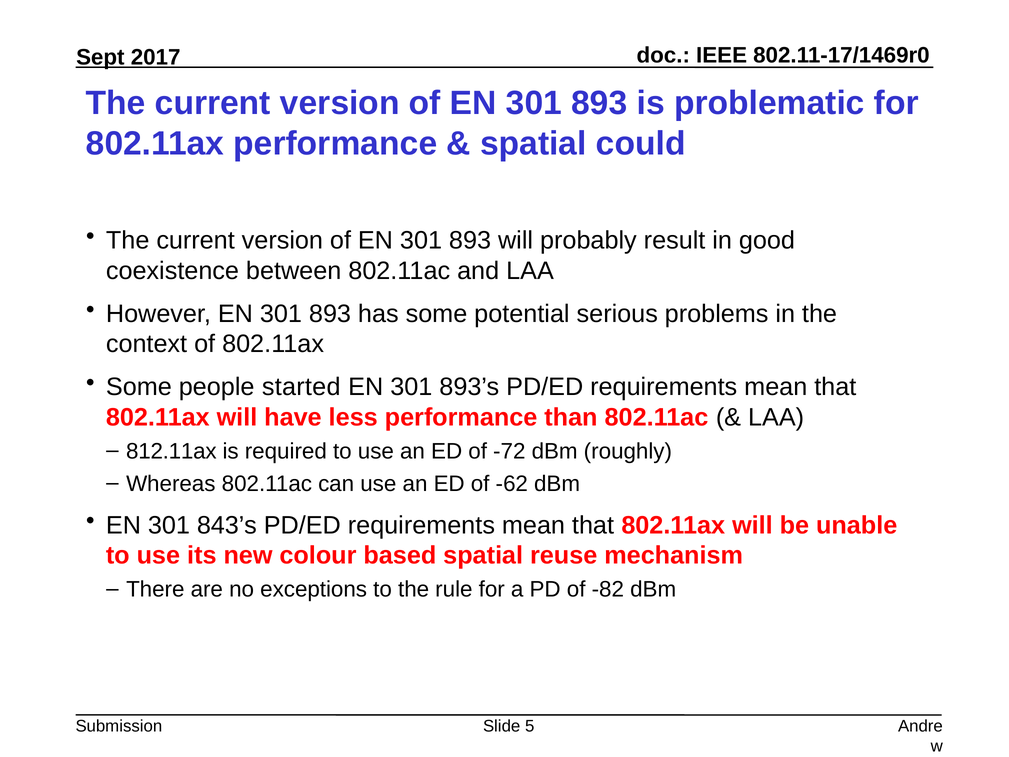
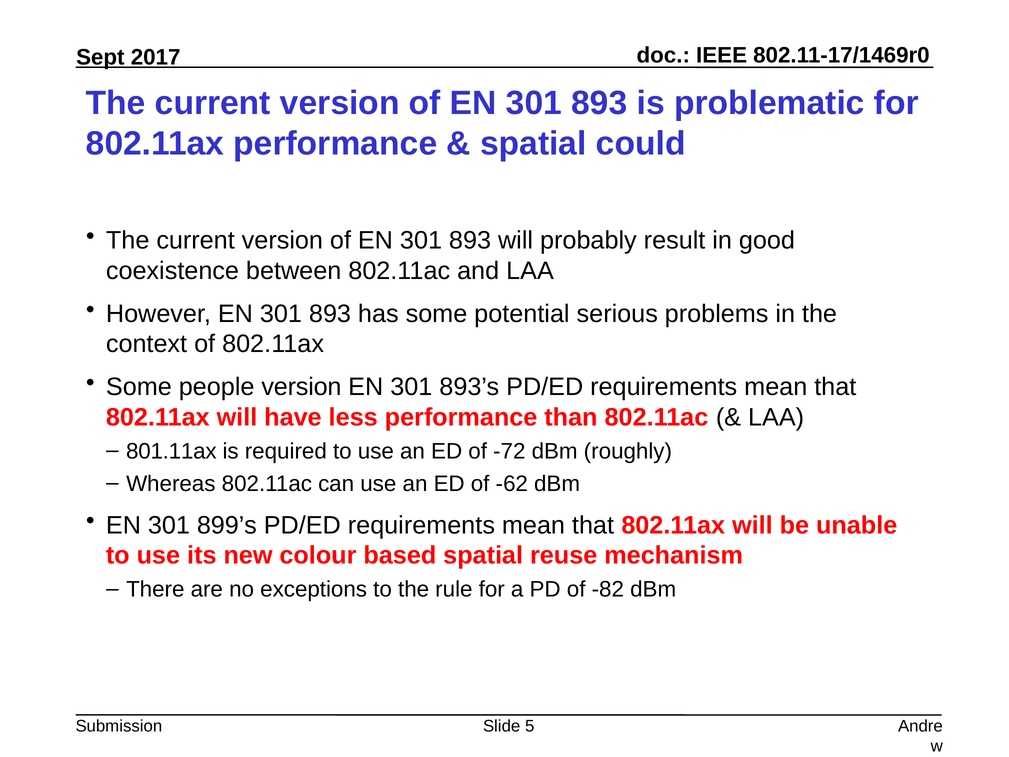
people started: started -> version
812.11ax: 812.11ax -> 801.11ax
843’s: 843’s -> 899’s
